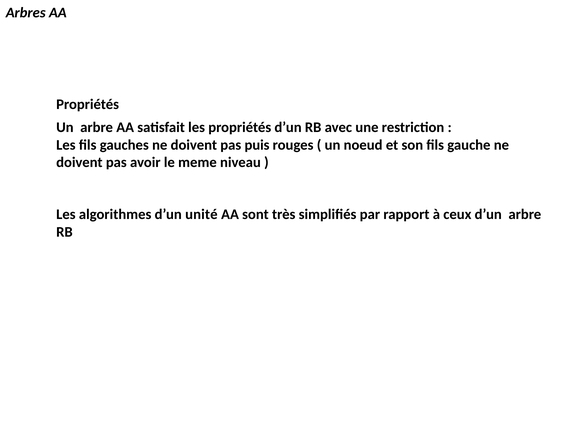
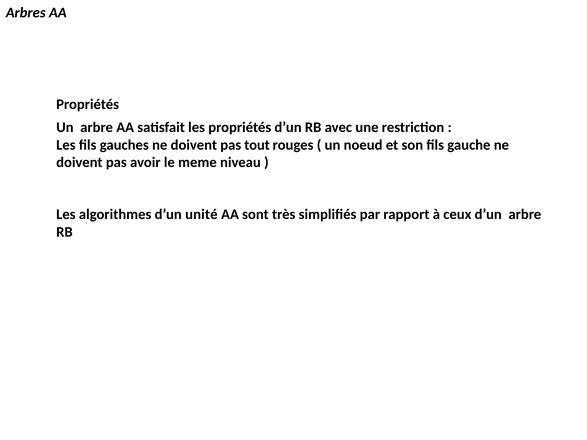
puis: puis -> tout
